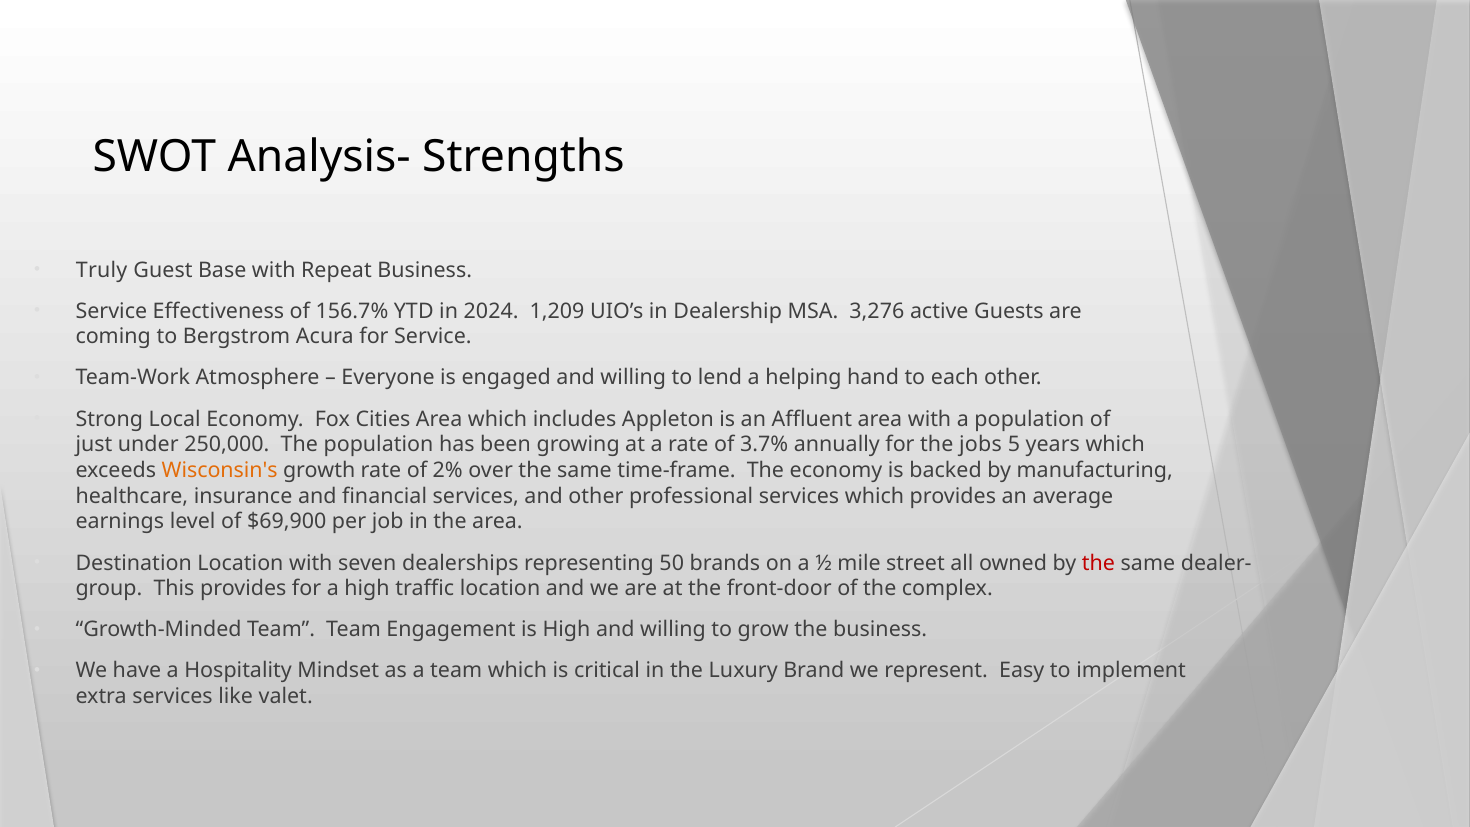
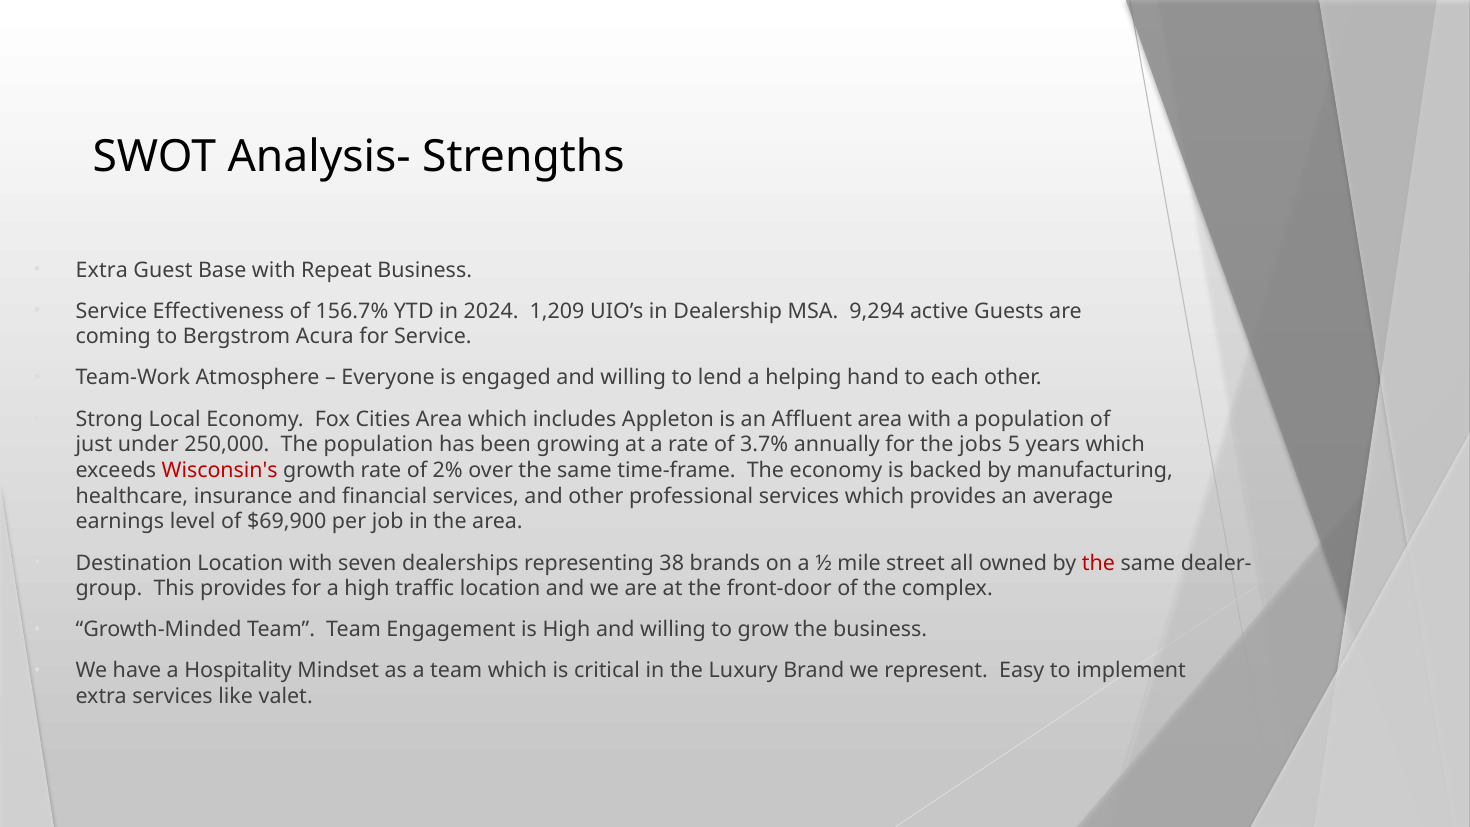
Truly at (102, 270): Truly -> Extra
3,276: 3,276 -> 9,294
Wisconsin's colour: orange -> red
50: 50 -> 38
